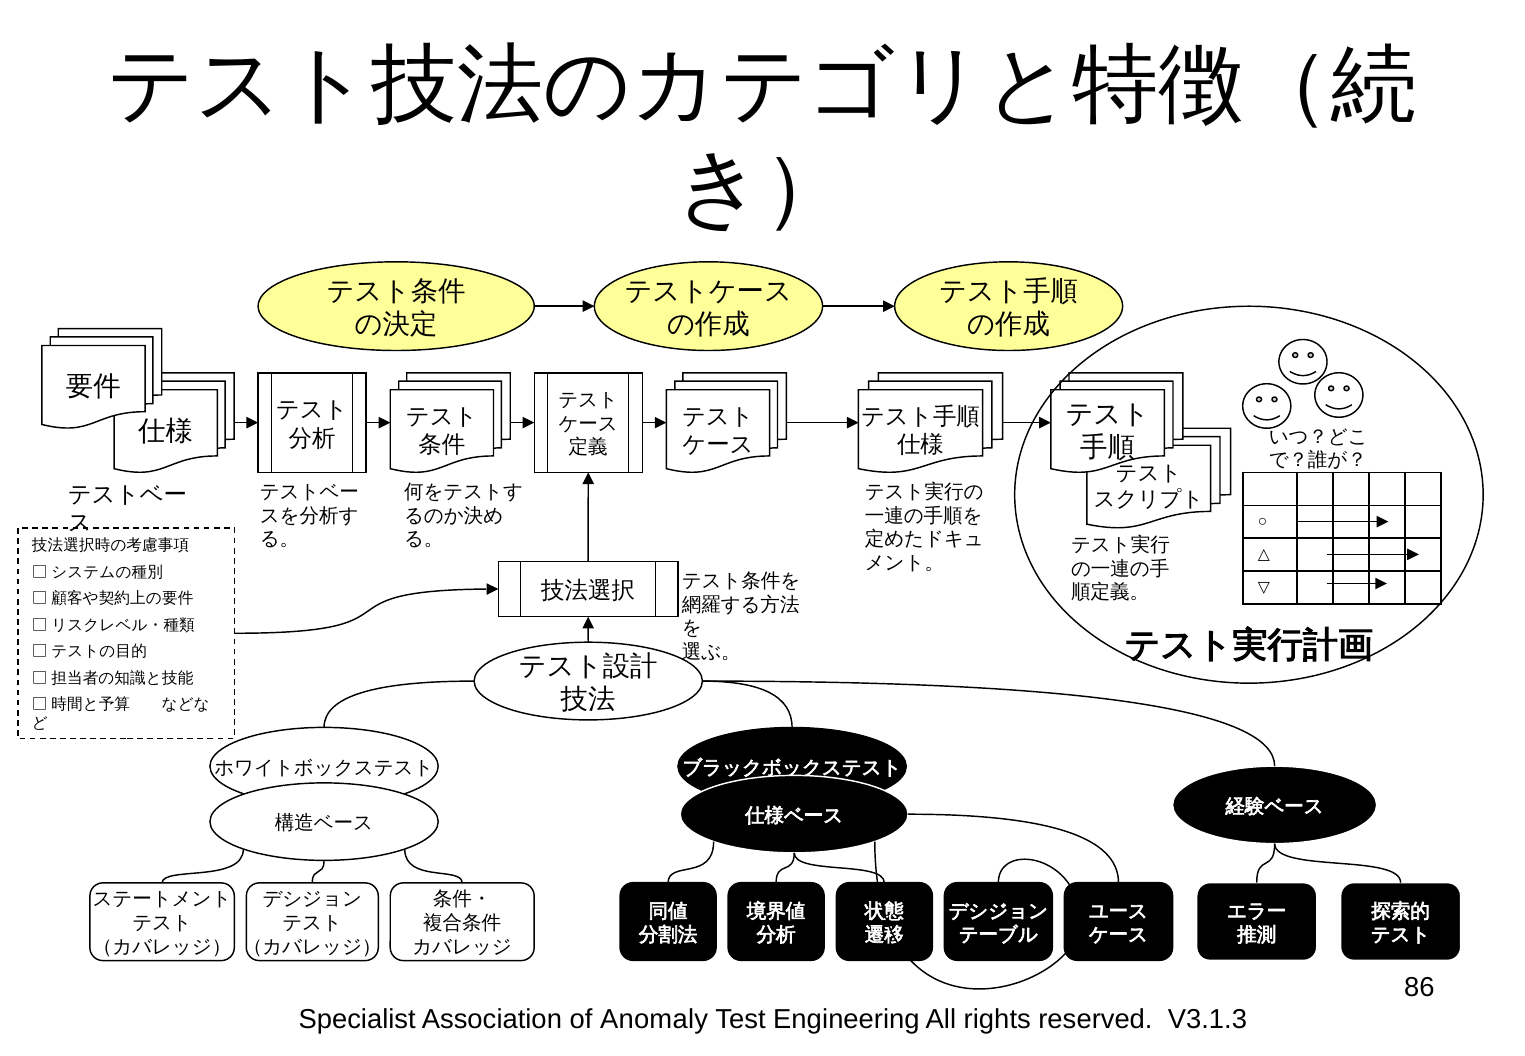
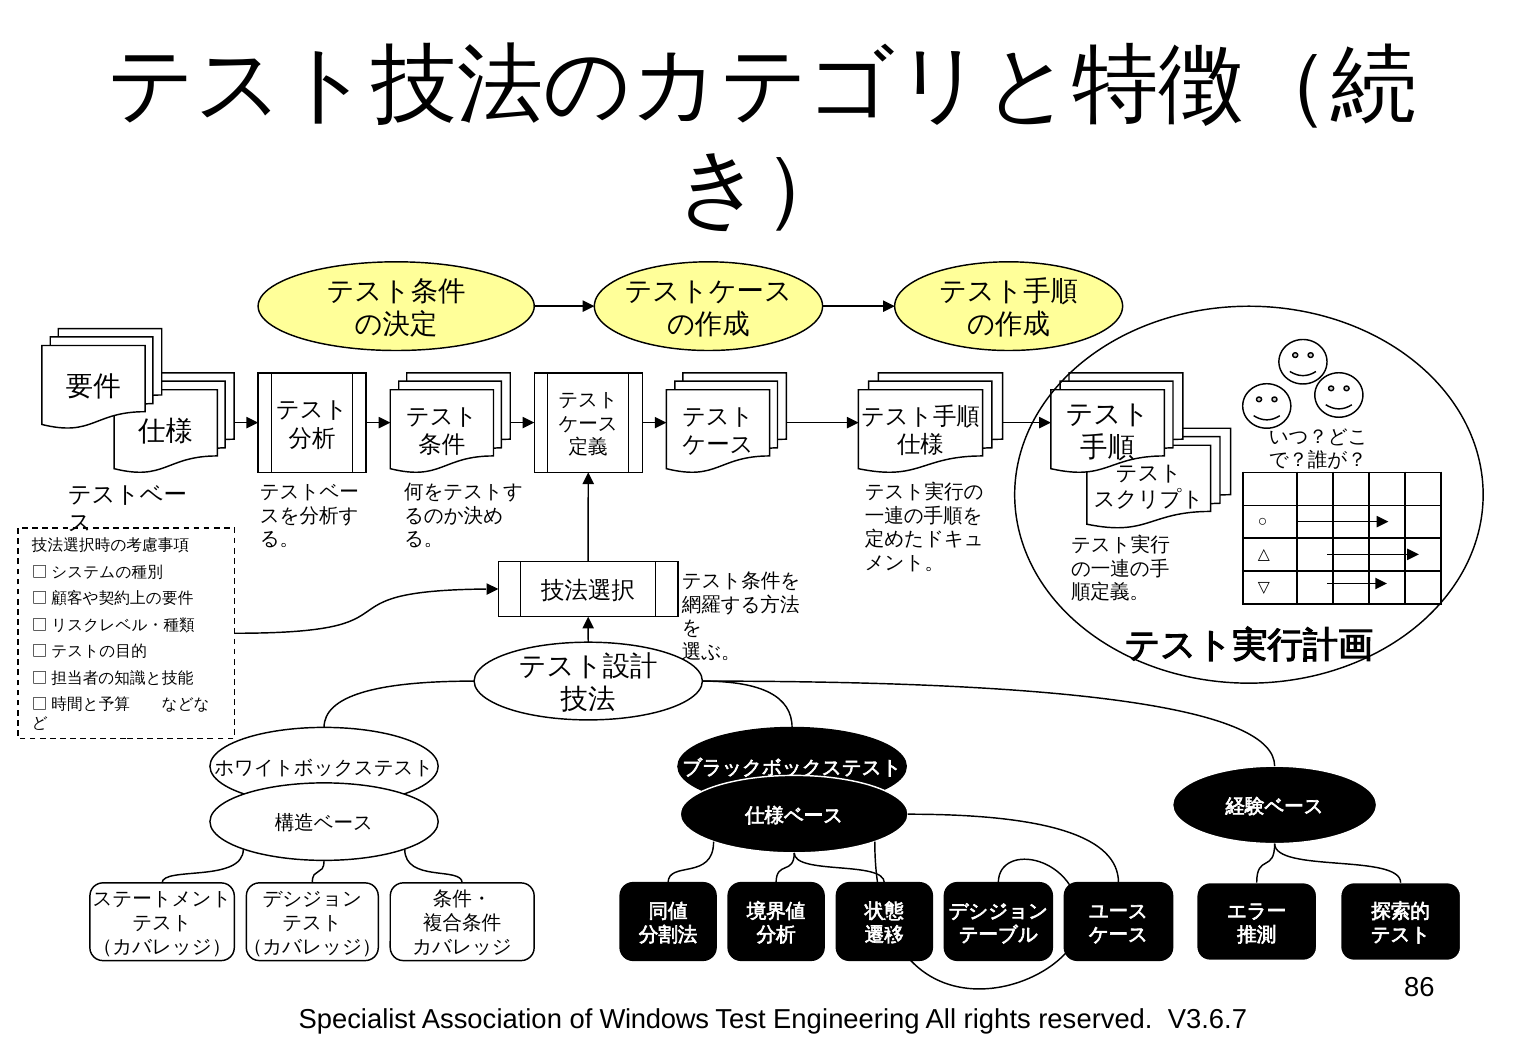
Anomaly: Anomaly -> Windows
V3.1.3: V3.1.3 -> V3.6.7
